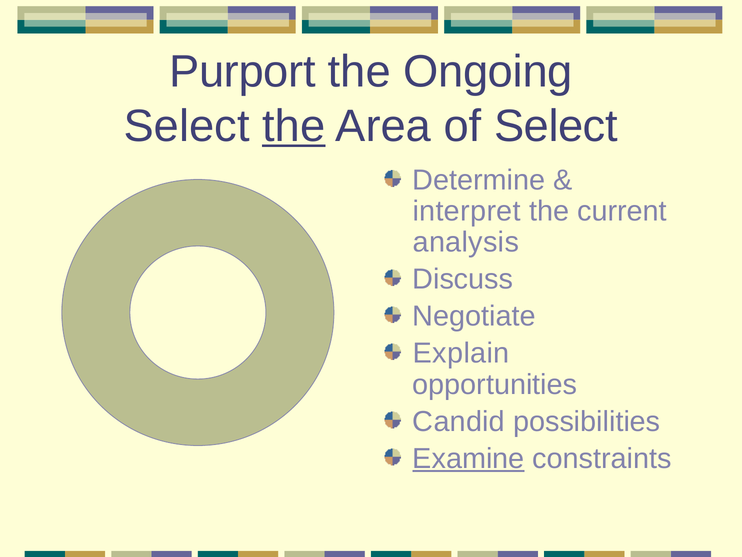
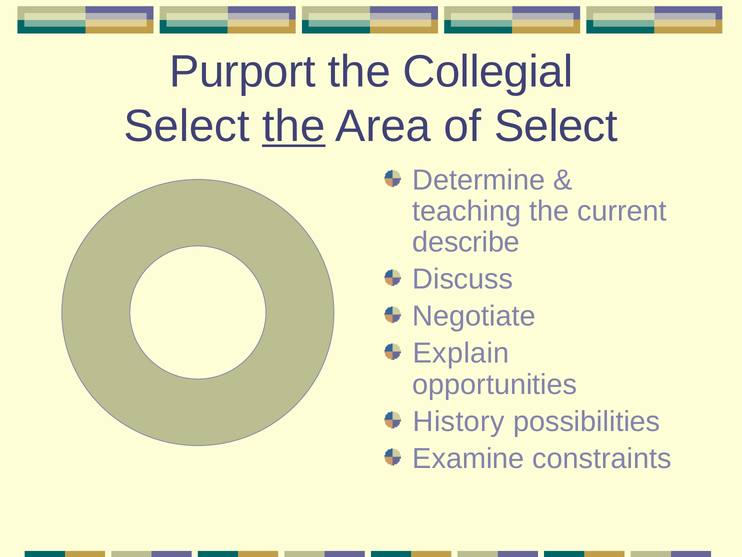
Ongoing: Ongoing -> Collegial
interpret: interpret -> teaching
analysis: analysis -> describe
Candid: Candid -> History
Examine underline: present -> none
